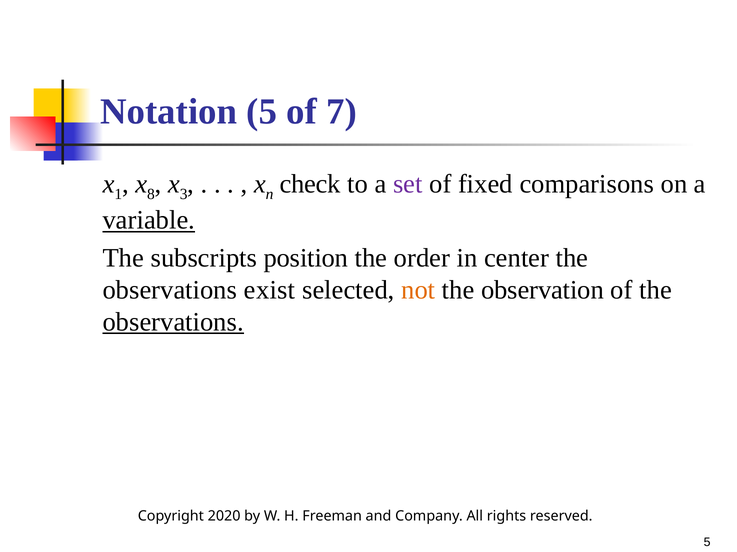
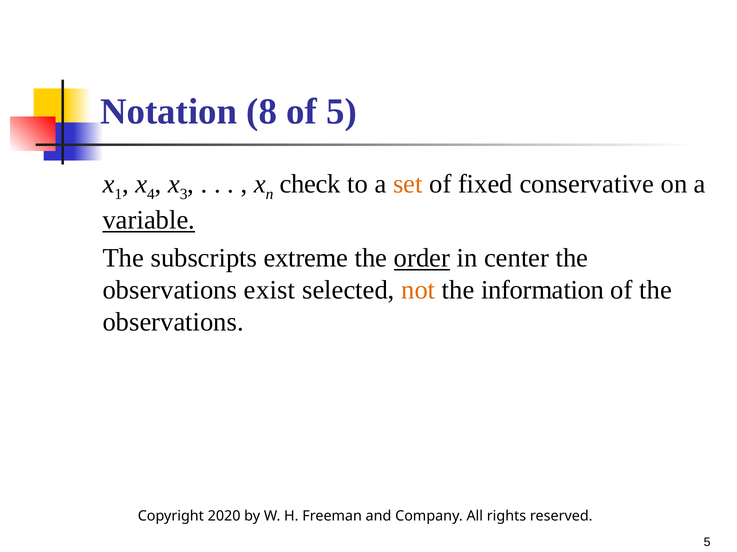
Notation 5: 5 -> 8
of 7: 7 -> 5
8: 8 -> 4
set colour: purple -> orange
comparisons: comparisons -> conservative
position: position -> extreme
order underline: none -> present
observation: observation -> information
observations at (173, 322) underline: present -> none
